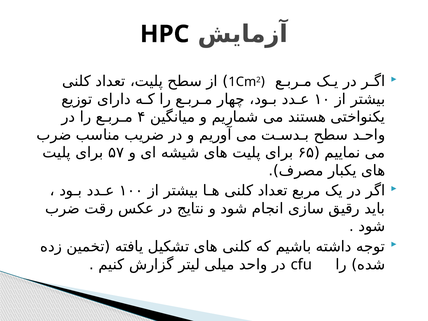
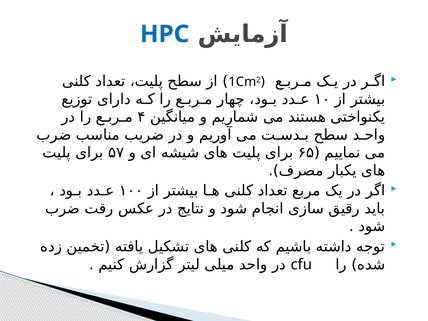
HPC colour: black -> blue
